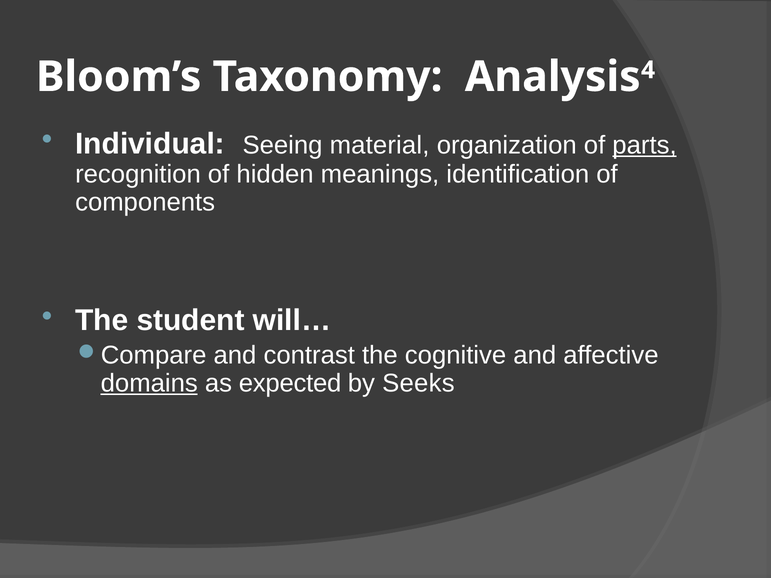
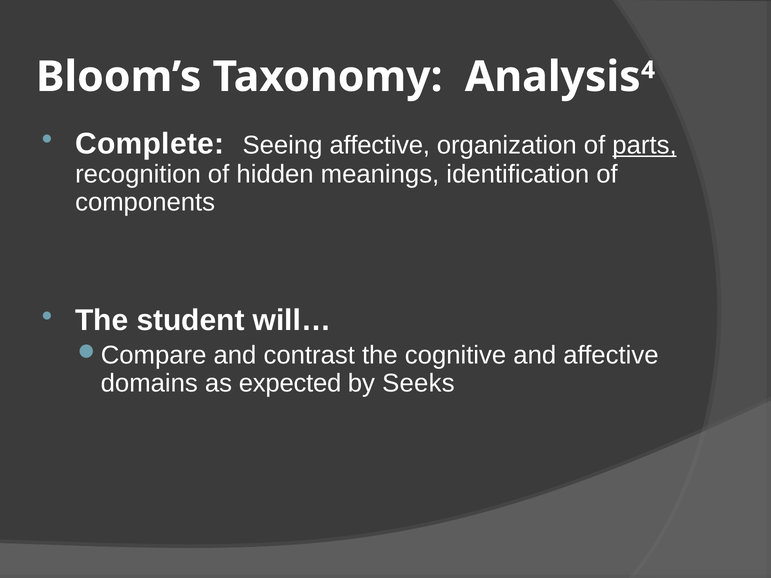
Individual: Individual -> Complete
Seeing material: material -> affective
domains underline: present -> none
